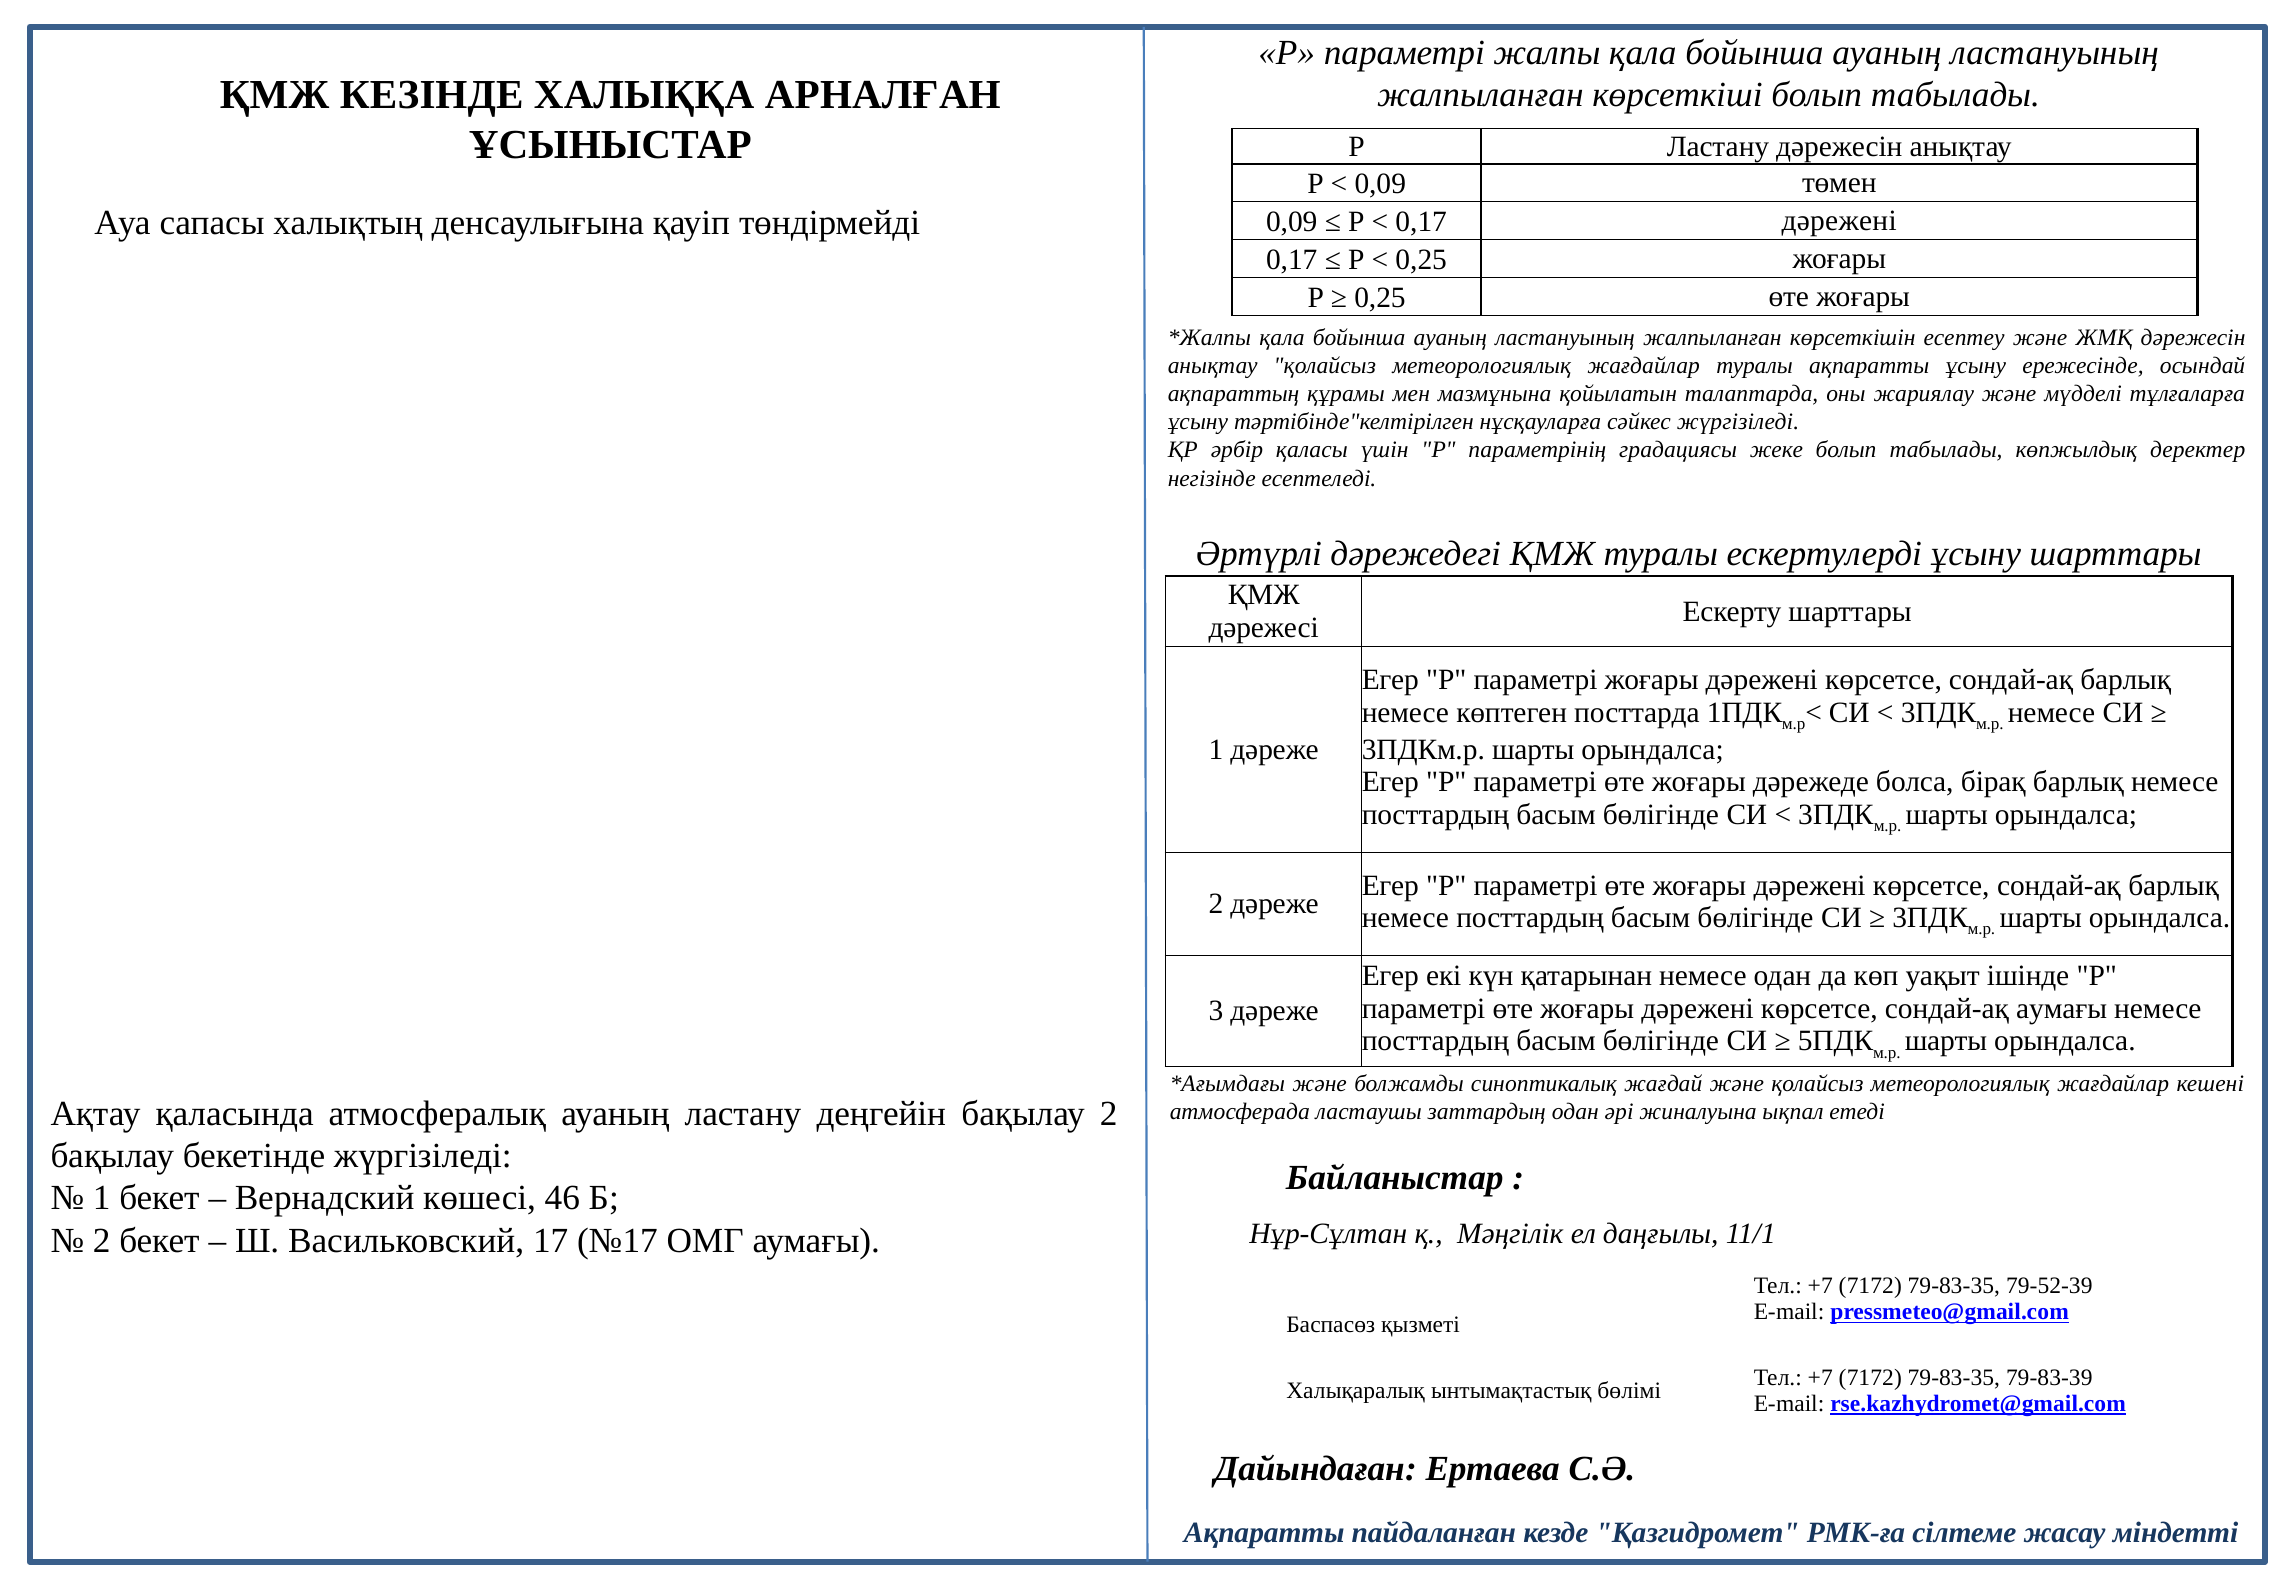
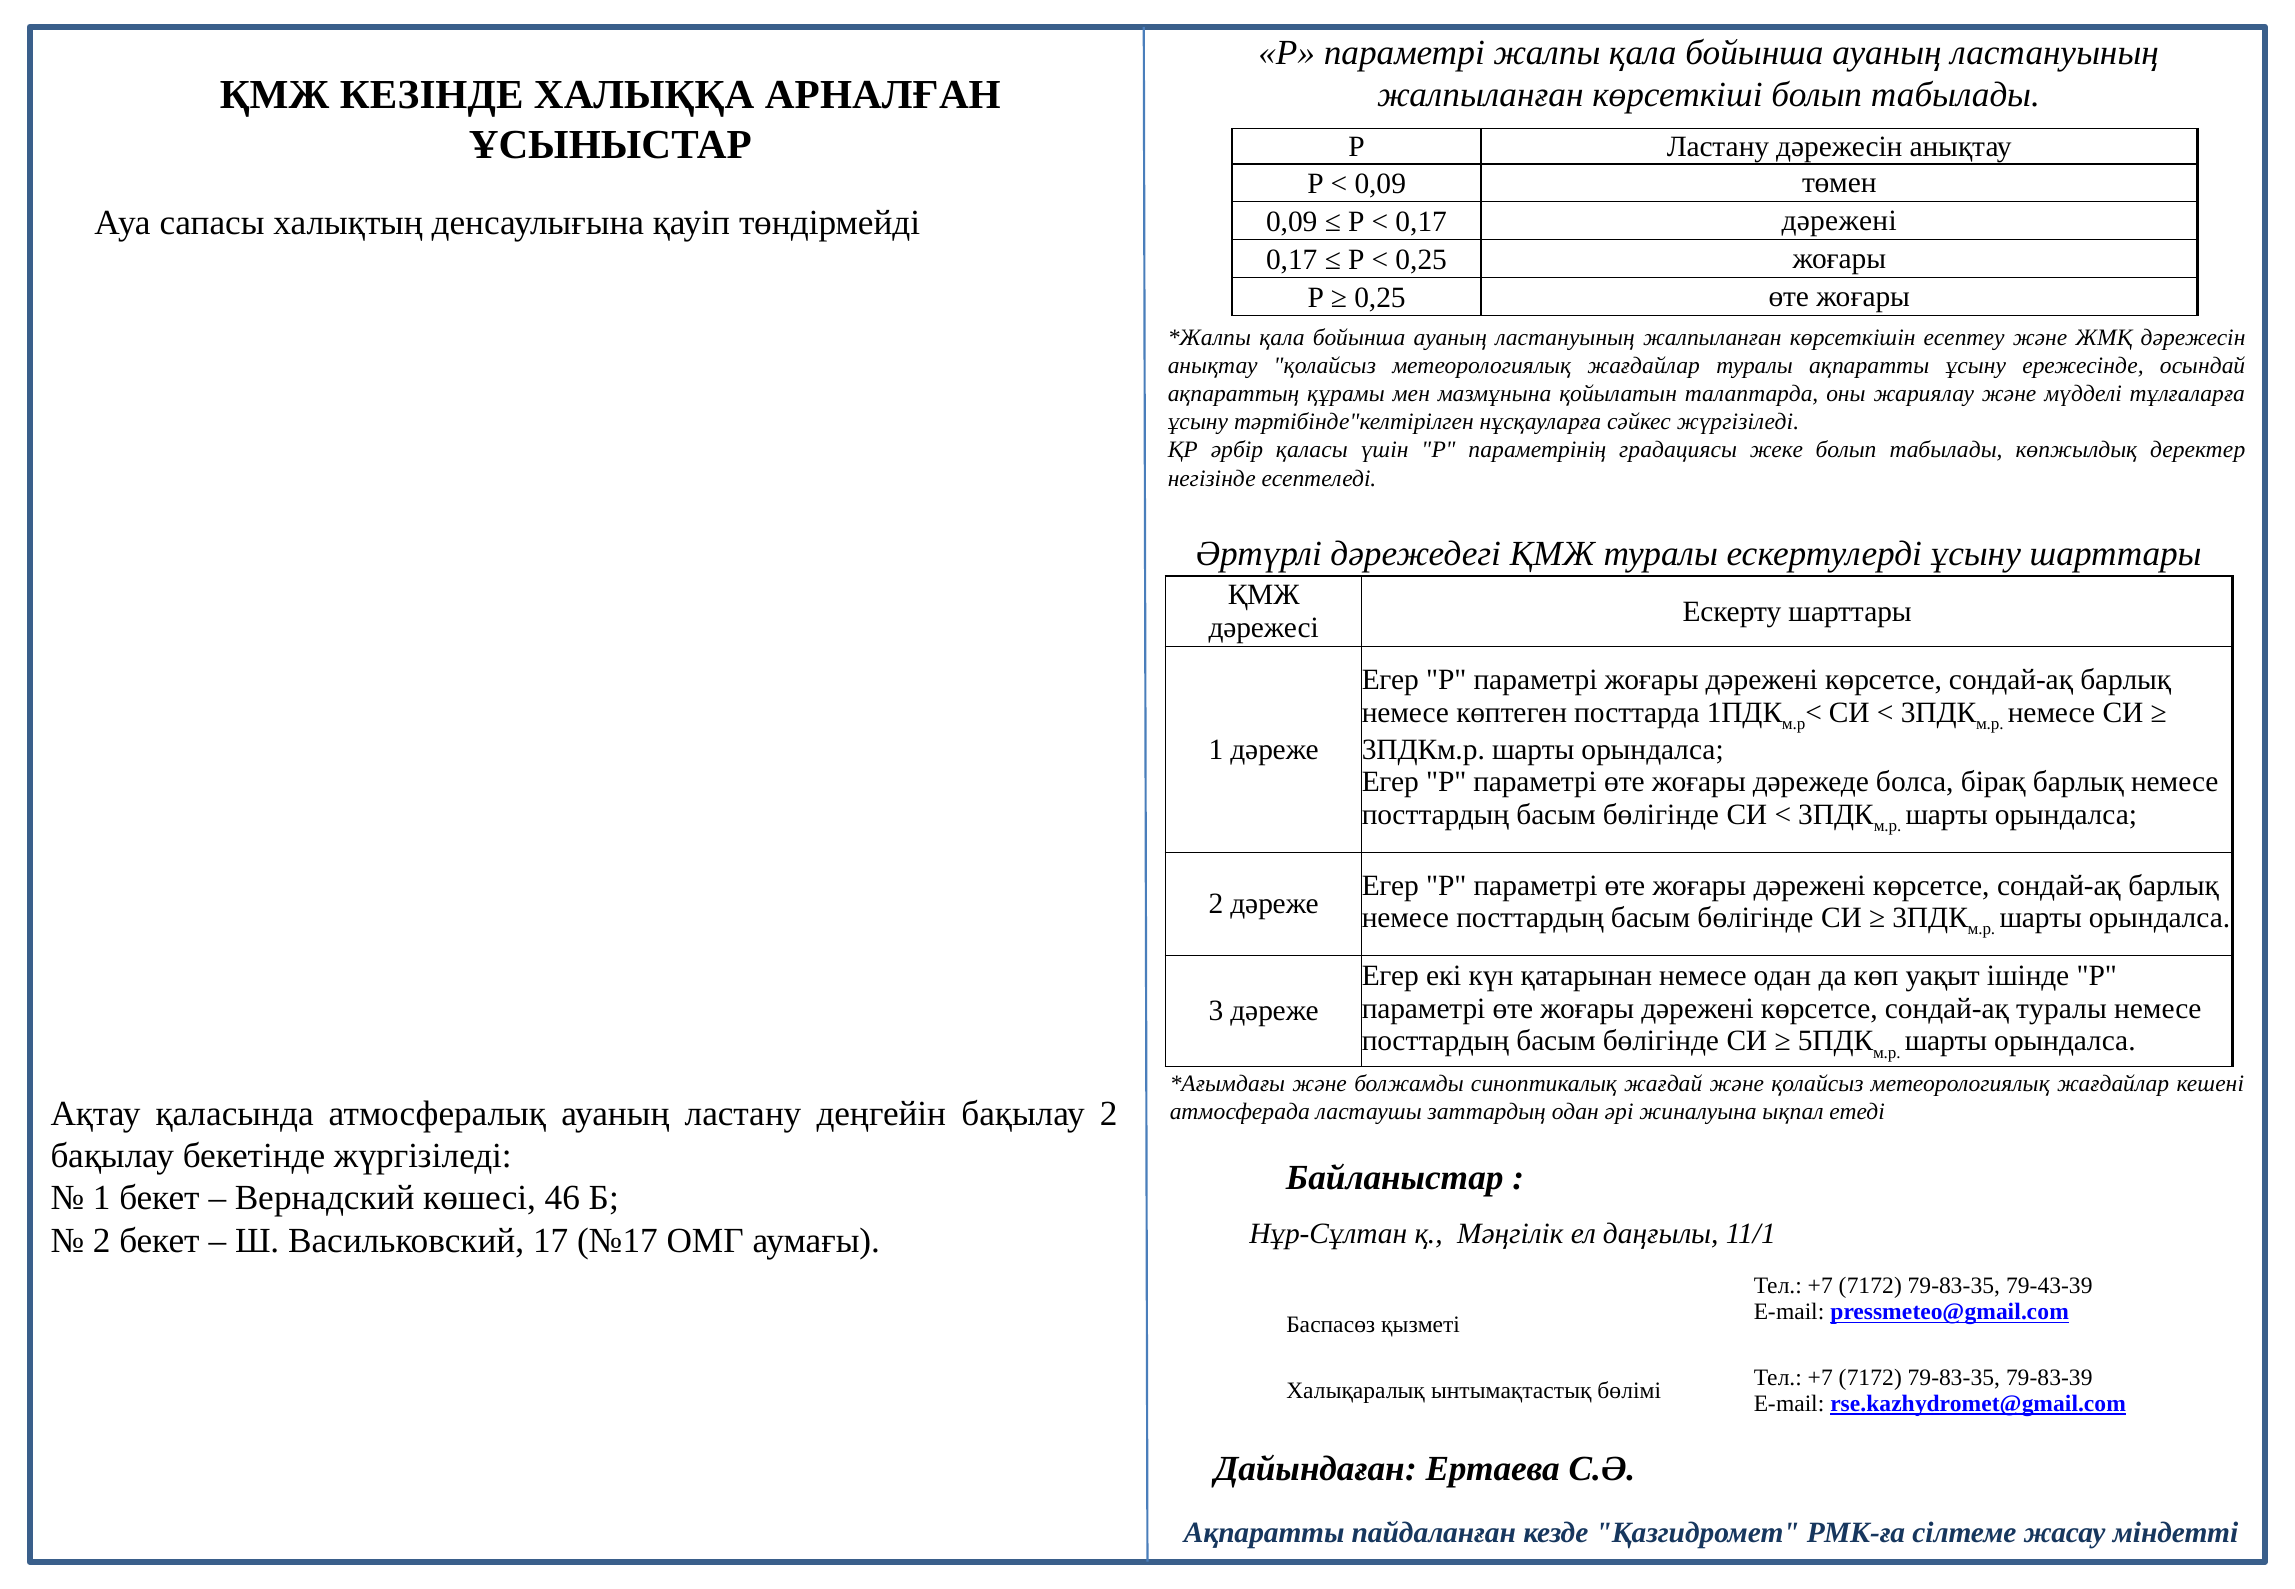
сондай-ақ аумағы: аумағы -> туралы
79-52-39: 79-52-39 -> 79-43-39
